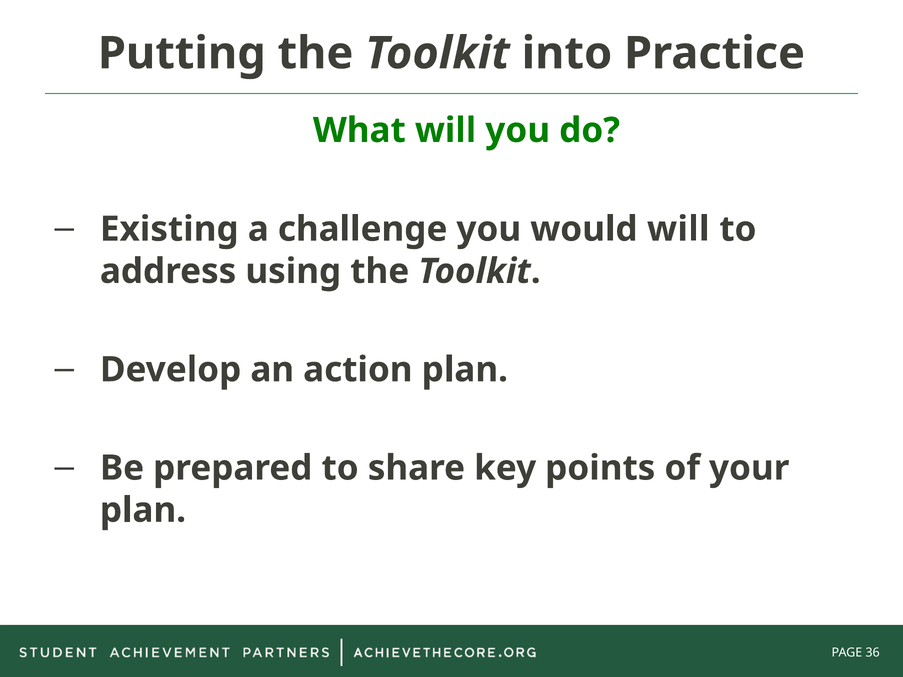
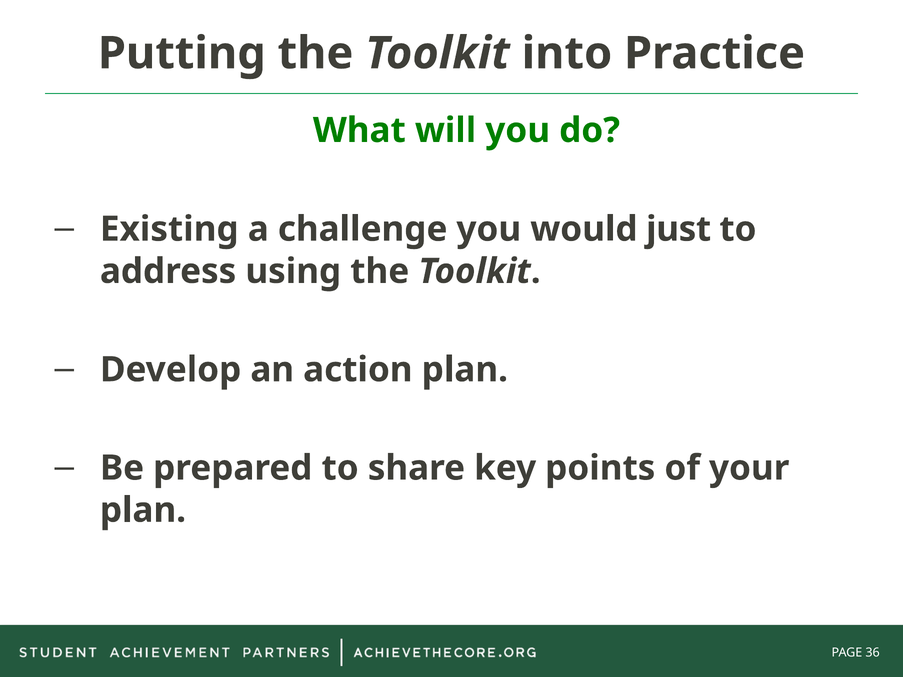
would will: will -> just
